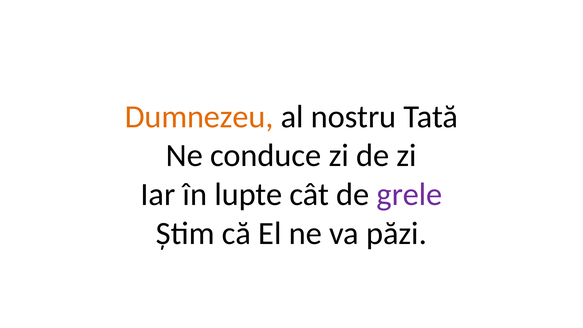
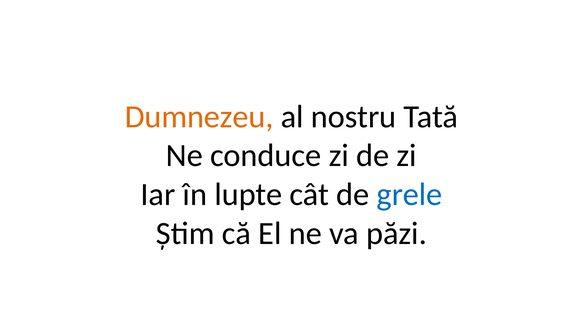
grele colour: purple -> blue
